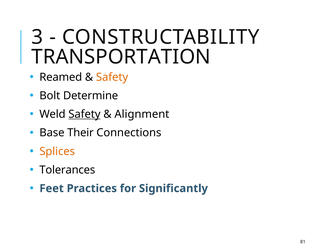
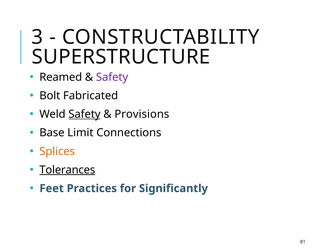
TRANSPORTATION: TRANSPORTATION -> SUPERSTRUCTURE
Safety at (112, 77) colour: orange -> purple
Determine: Determine -> Fabricated
Alignment: Alignment -> Provisions
Their: Their -> Limit
Tolerances underline: none -> present
